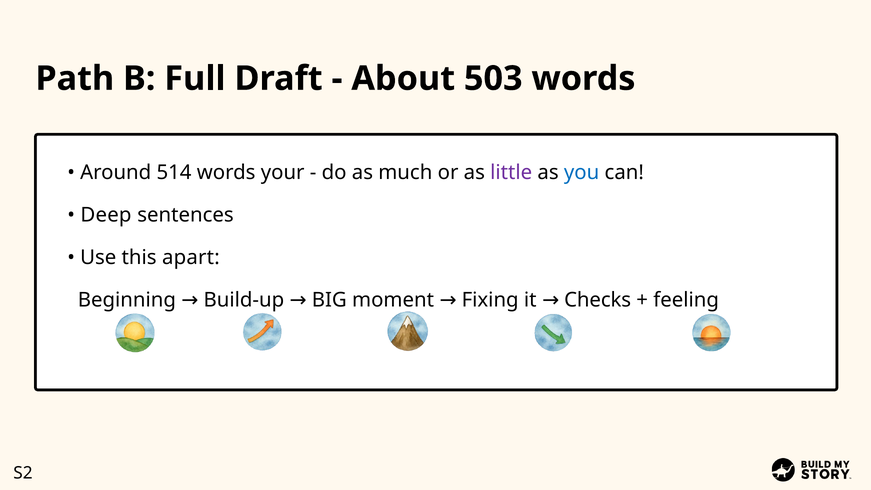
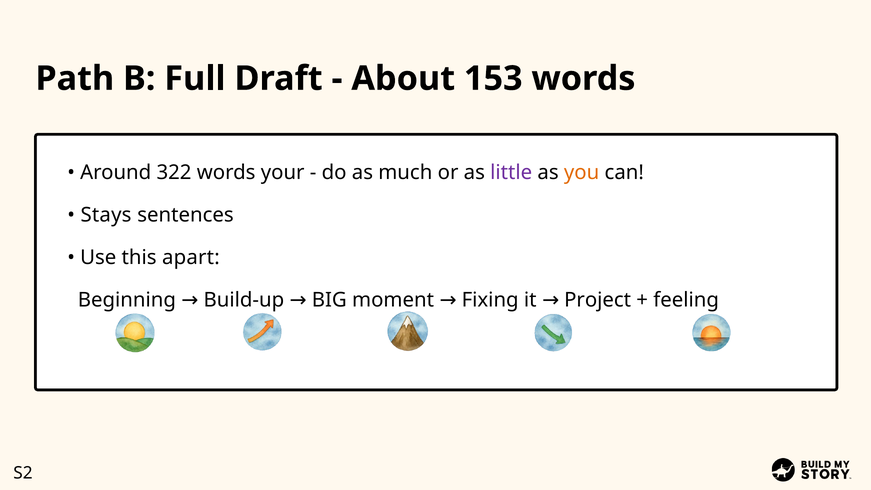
503: 503 -> 153
514: 514 -> 322
you colour: blue -> orange
Deep: Deep -> Stays
Checks: Checks -> Project
